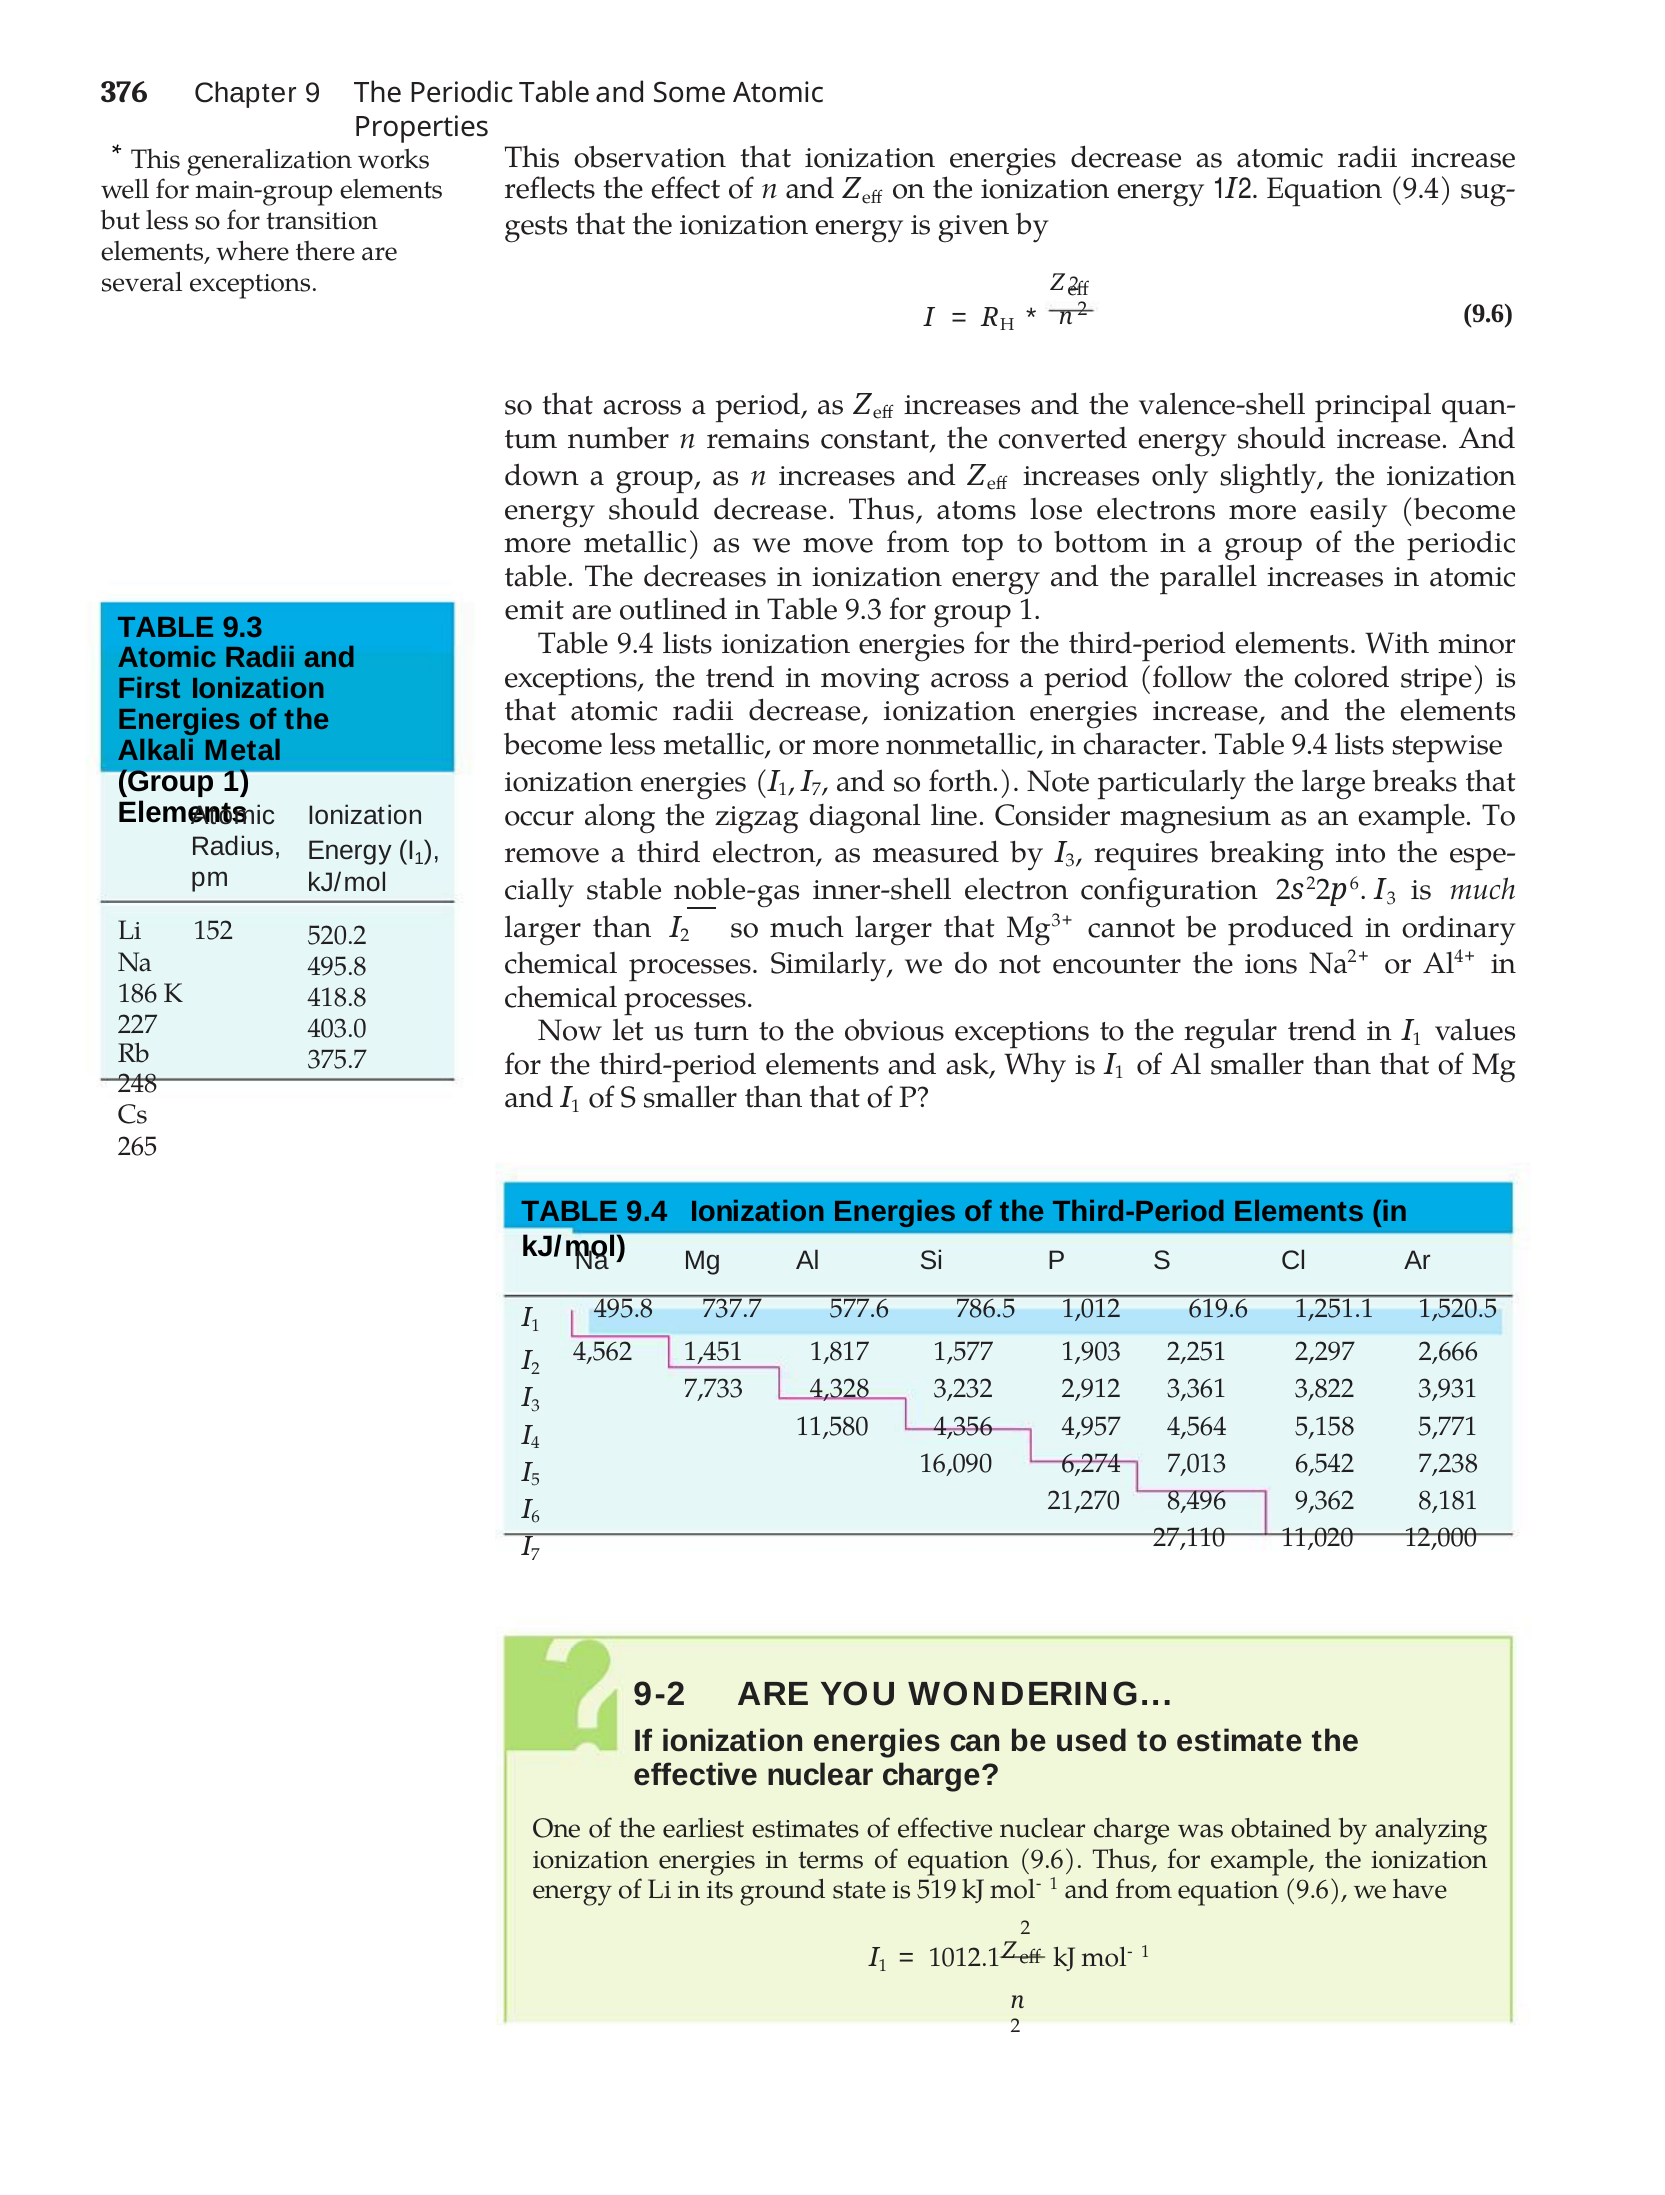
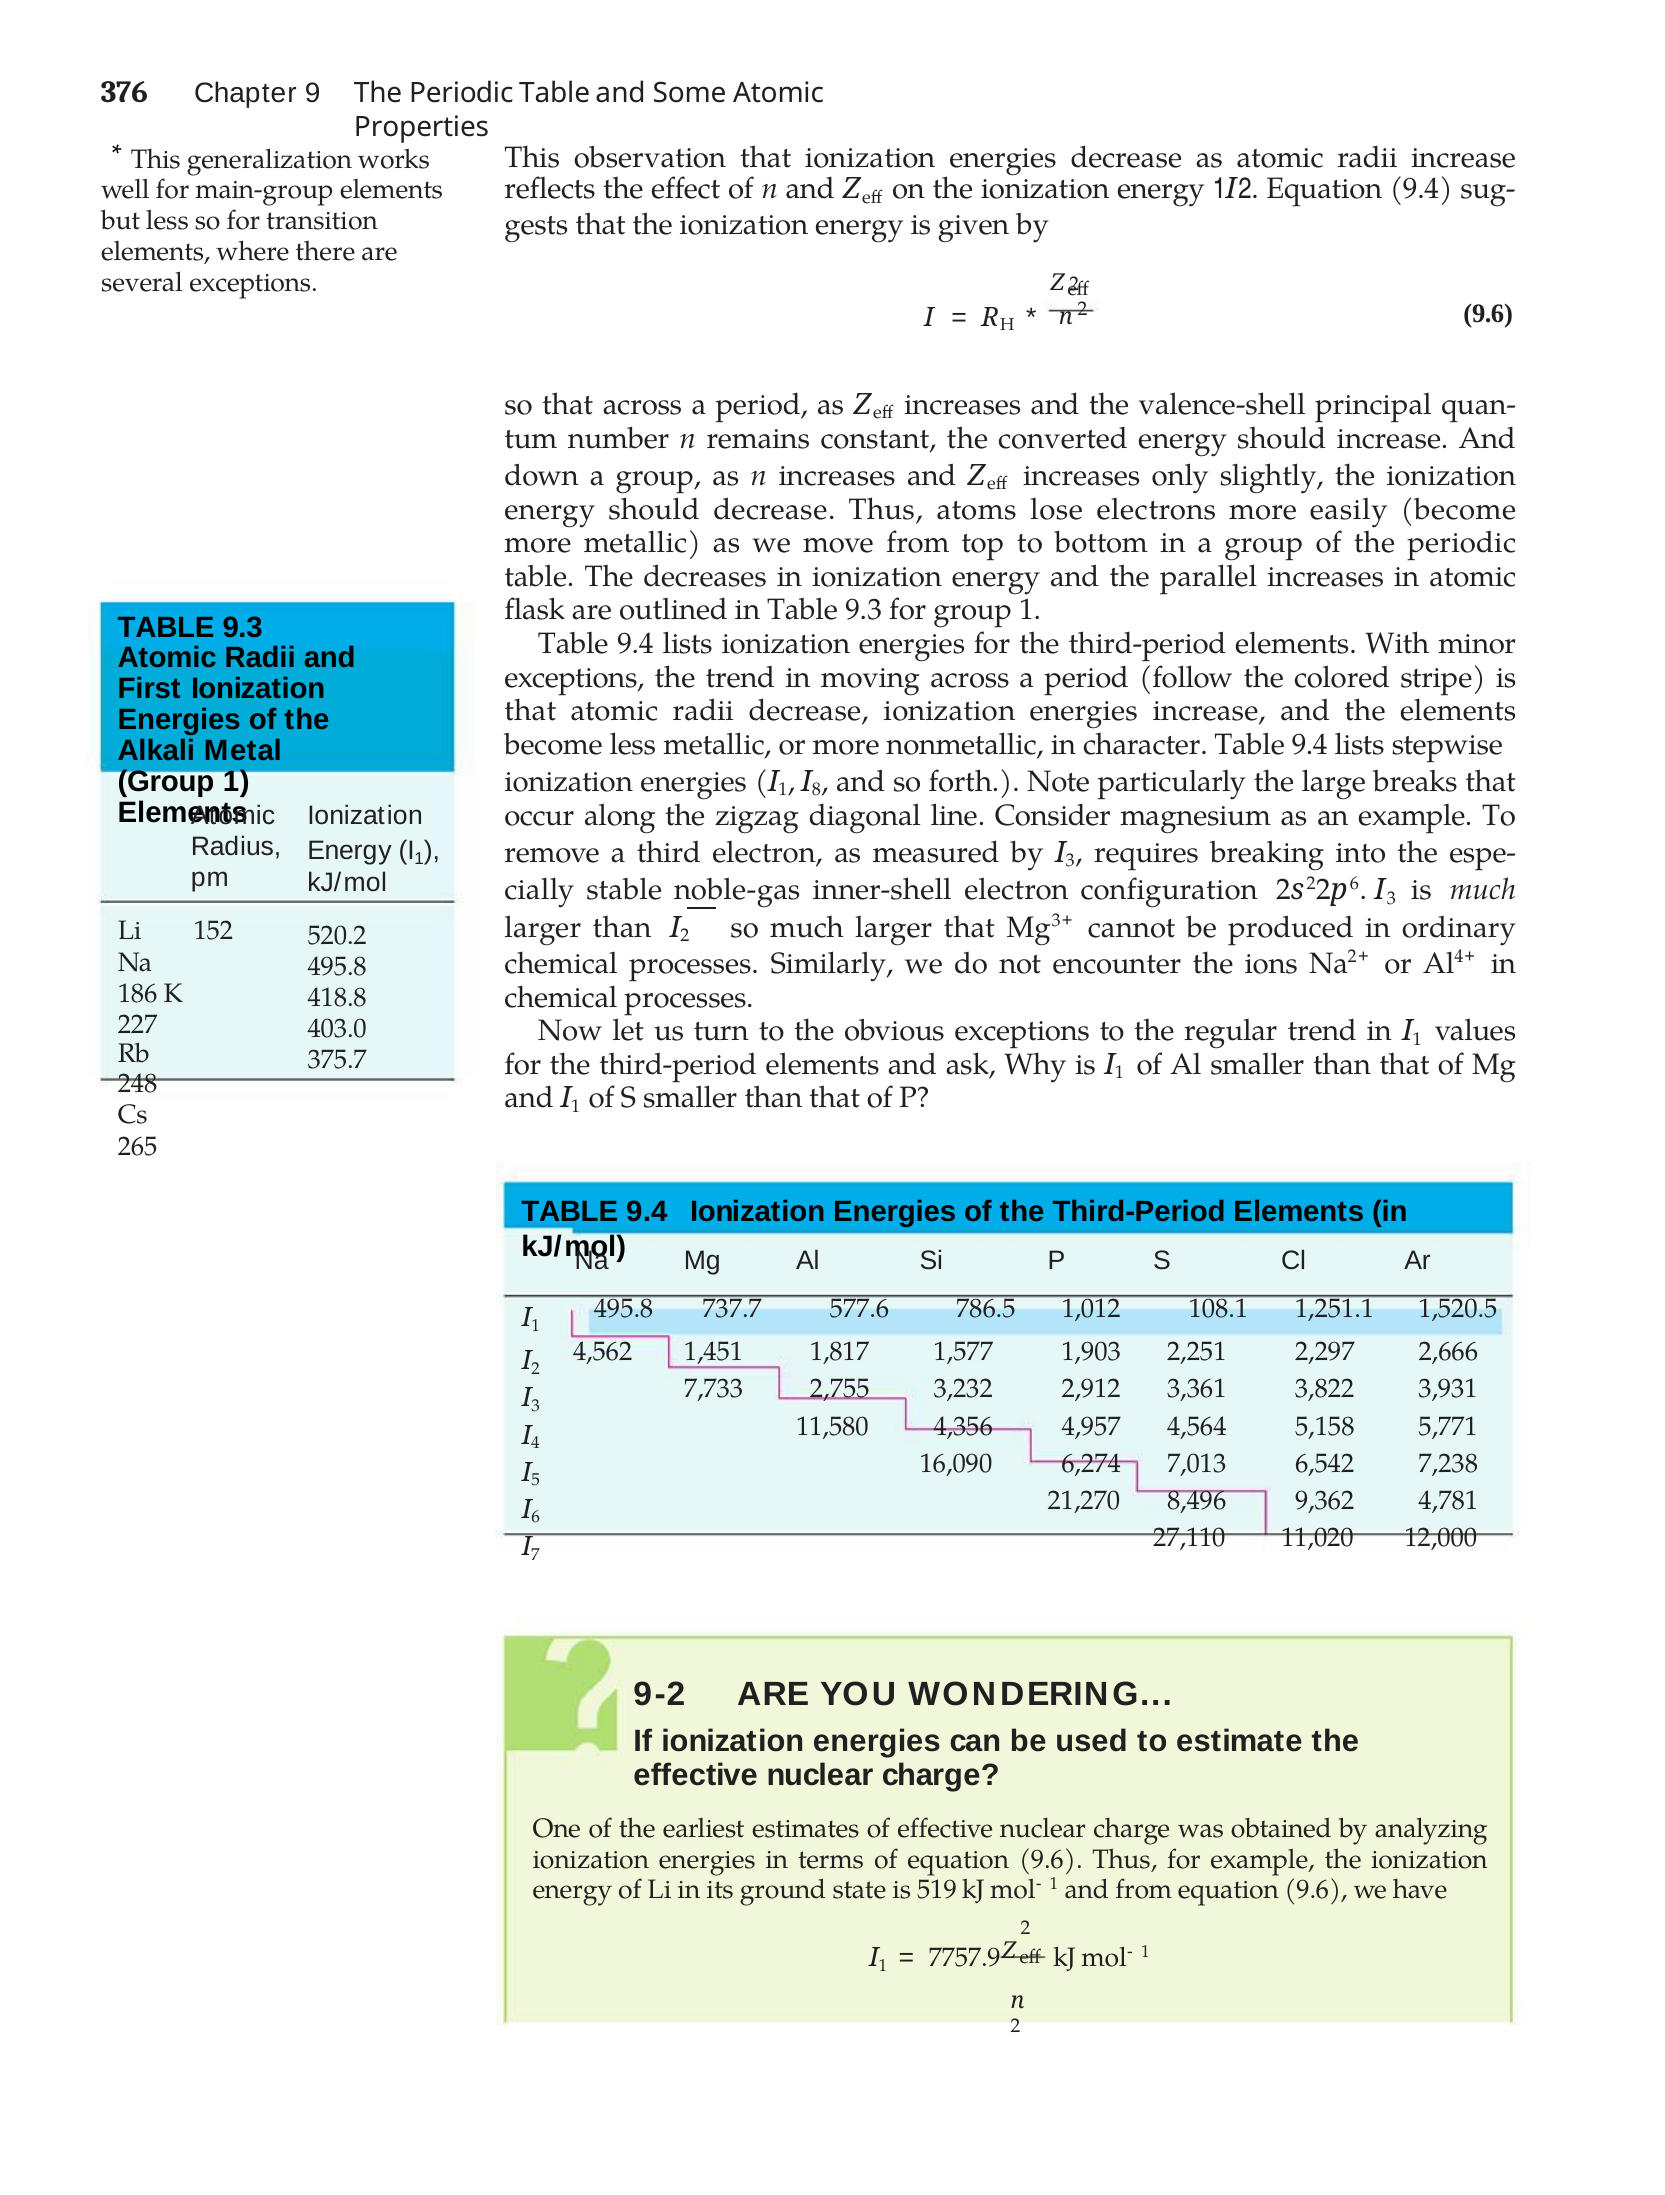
emit: emit -> flask
7 at (816, 789): 7 -> 8
619.6: 619.6 -> 108.1
4,328: 4,328 -> 2,755
8,181: 8,181 -> 4,781
1012.1: 1012.1 -> 7757.9
